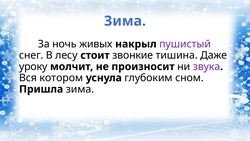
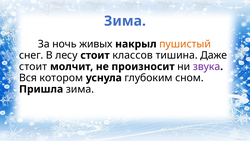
пушистый colour: purple -> orange
звонкие: звонкие -> классов
уроку at (33, 66): уроку -> стоит
